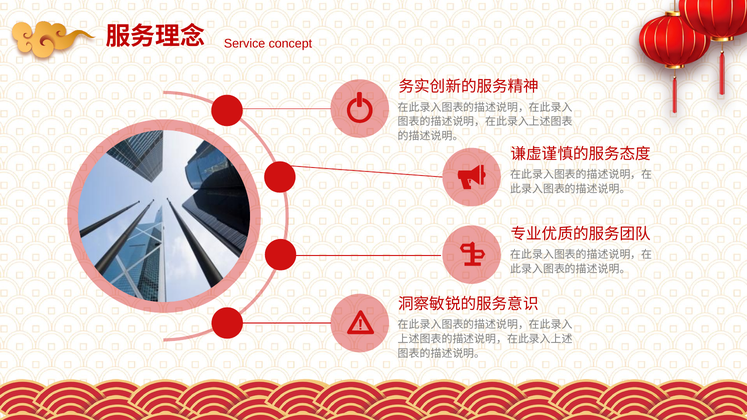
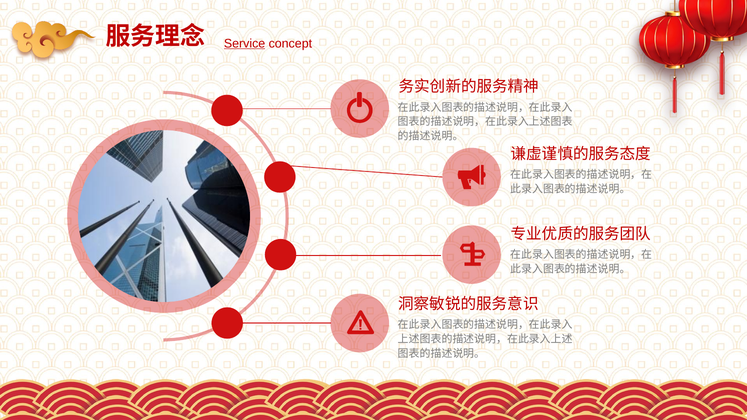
Service underline: none -> present
